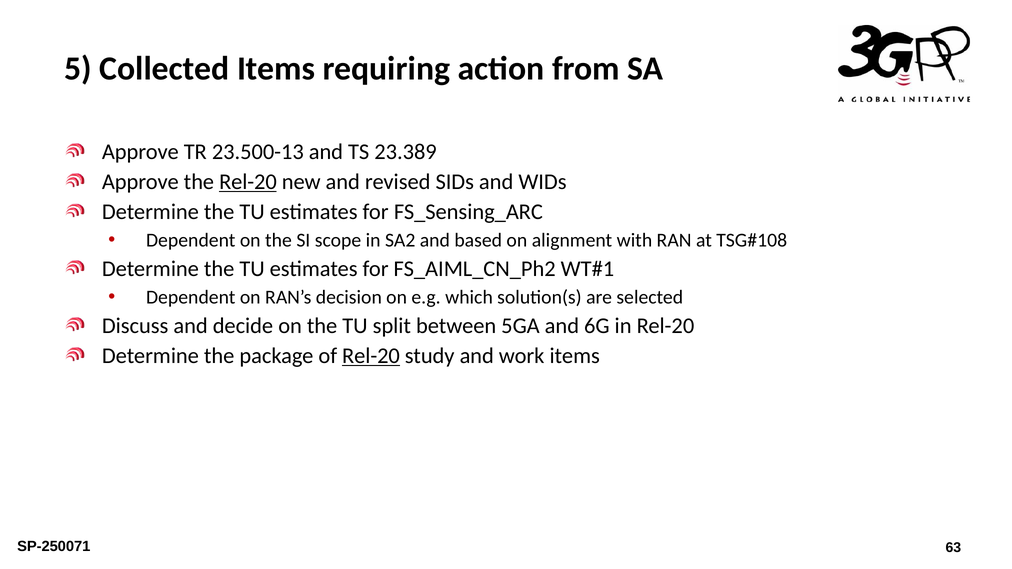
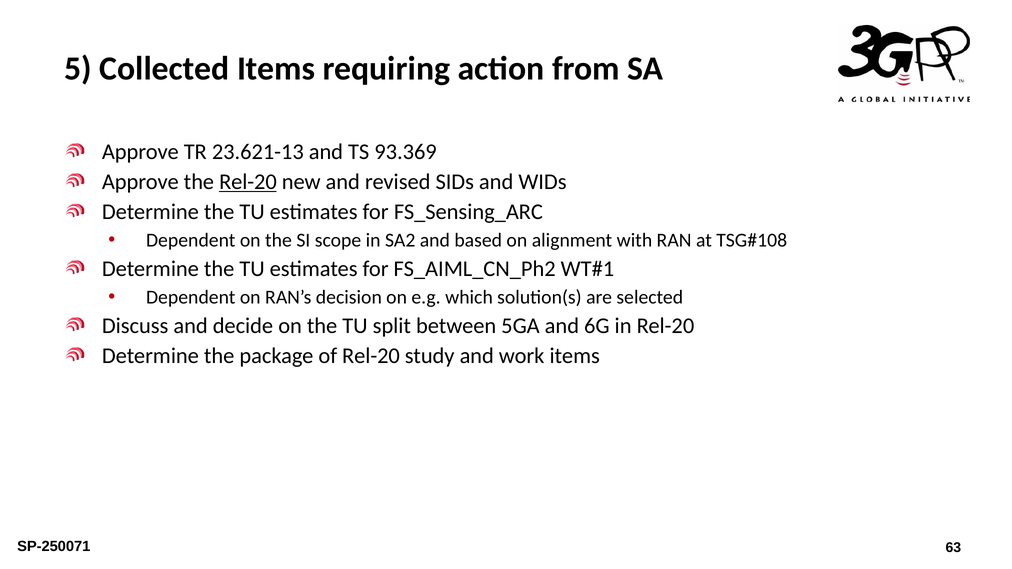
23.500-13: 23.500-13 -> 23.621-13
23.389: 23.389 -> 93.369
Rel-20 at (371, 356) underline: present -> none
